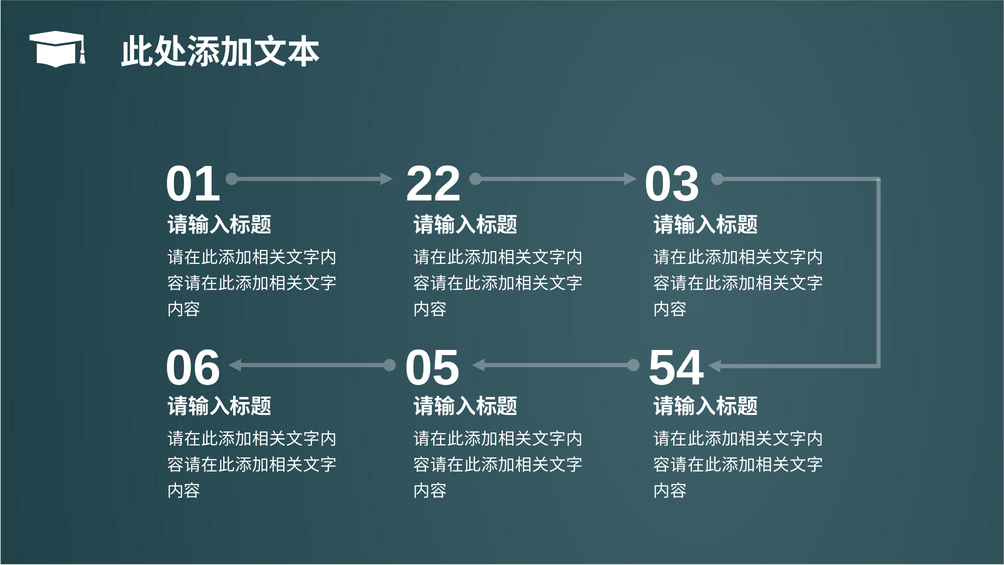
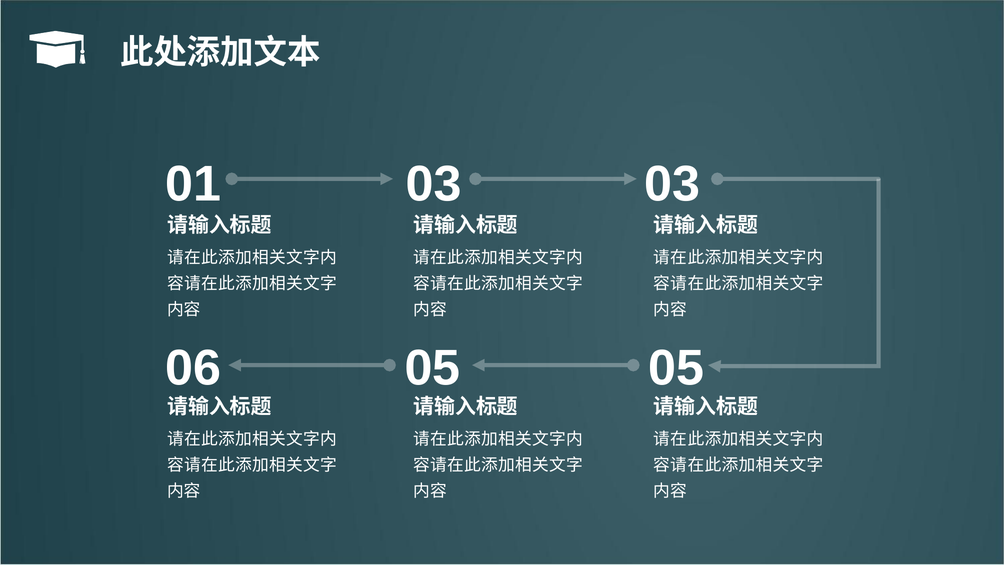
01 22: 22 -> 03
05 54: 54 -> 05
